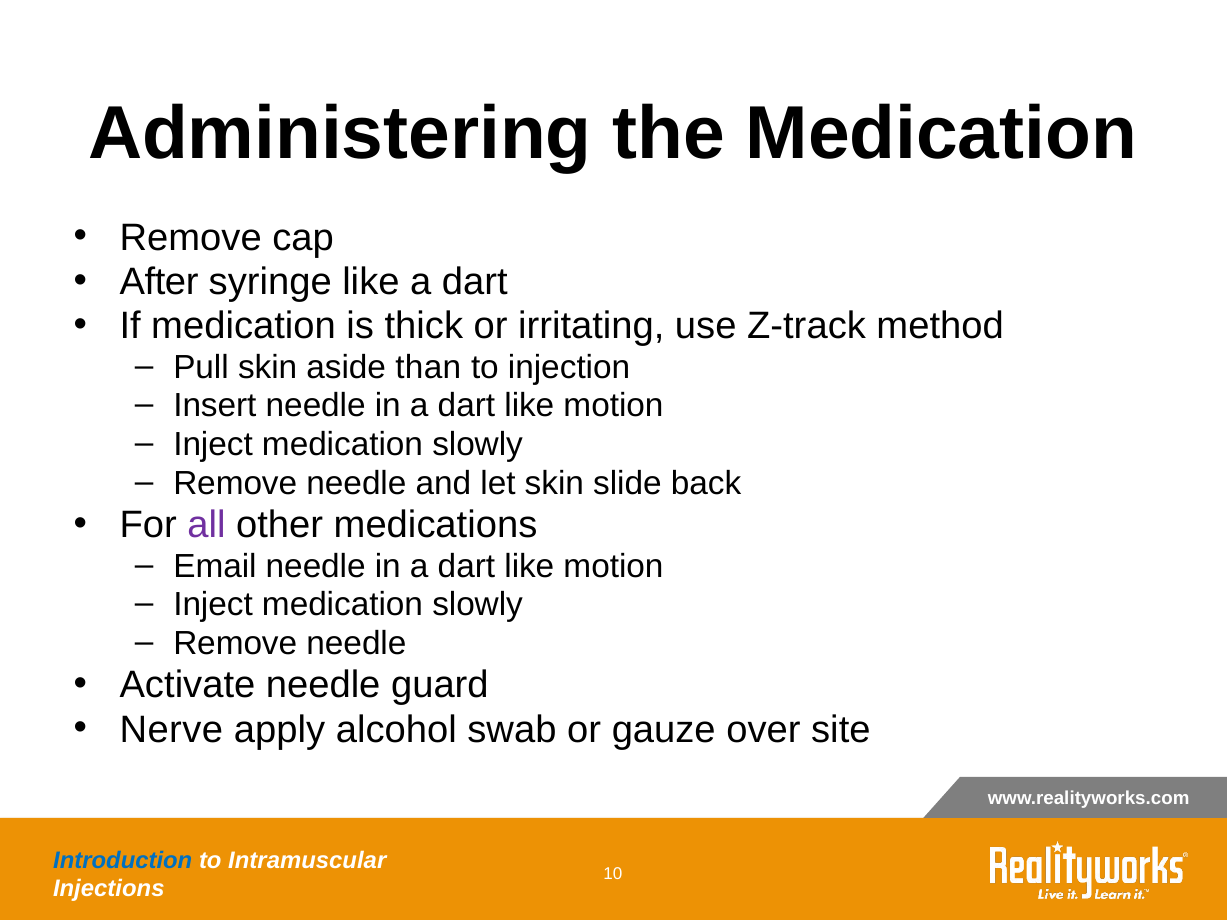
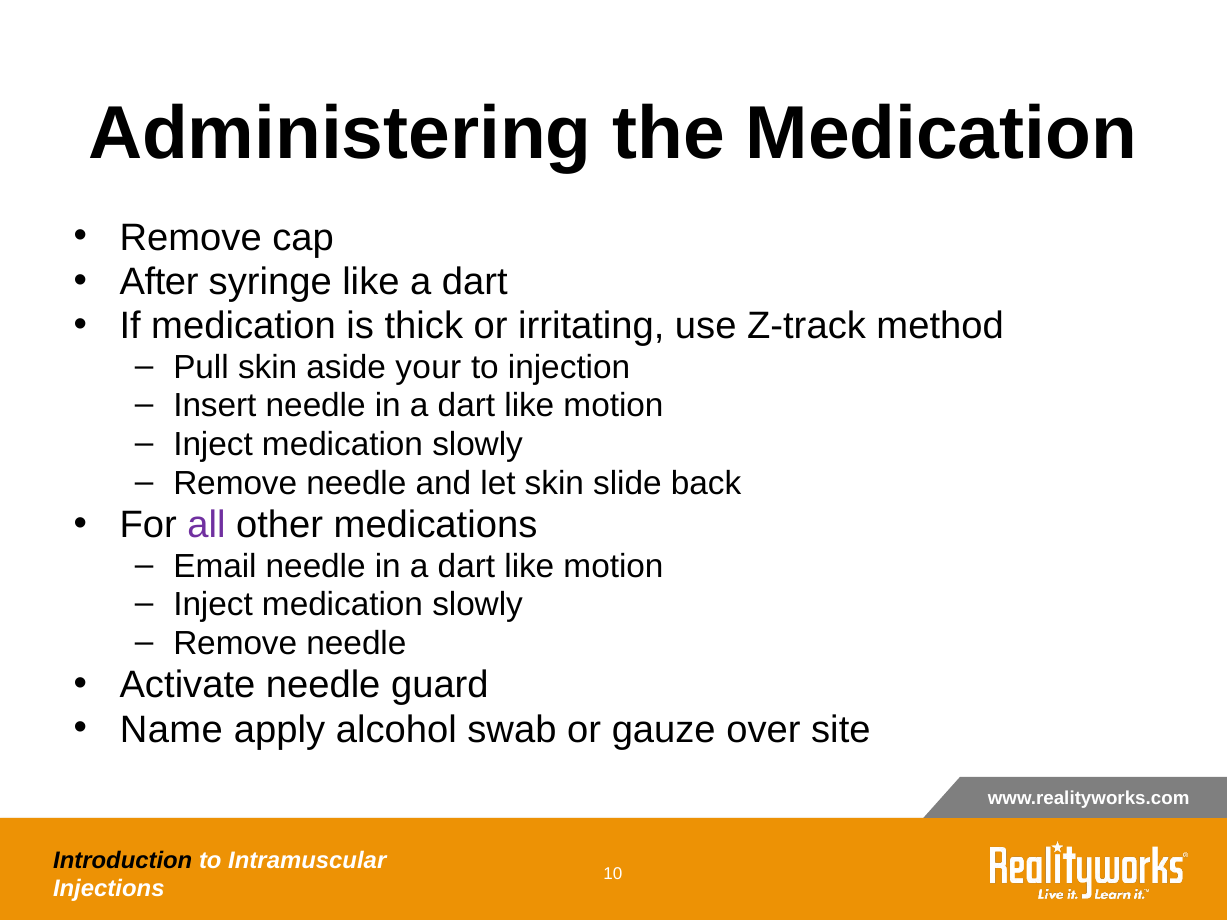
than: than -> your
Nerve: Nerve -> Name
Introduction colour: blue -> black
